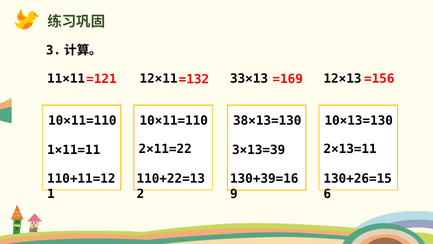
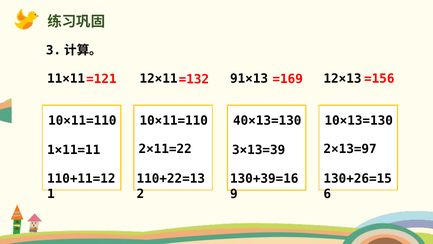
33×13: 33×13 -> 91×13
38×13=130: 38×13=130 -> 40×13=130
2×13=11: 2×13=11 -> 2×13=97
